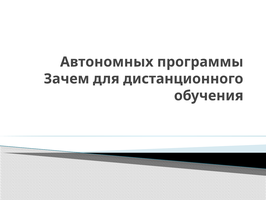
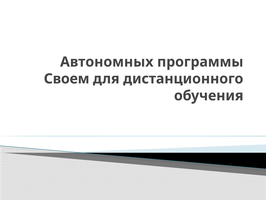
Зачем: Зачем -> Своем
